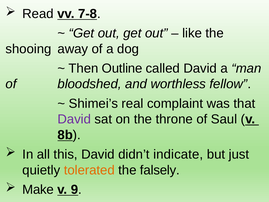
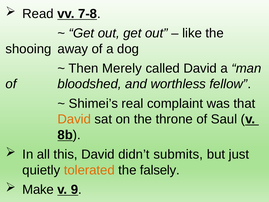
Outline: Outline -> Merely
David at (74, 119) colour: purple -> orange
indicate: indicate -> submits
